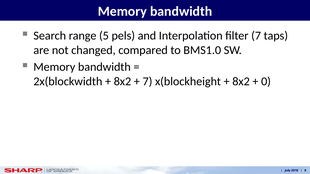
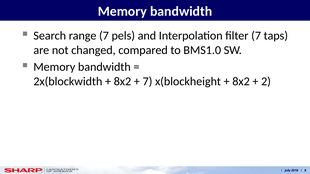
range 5: 5 -> 7
0: 0 -> 2
